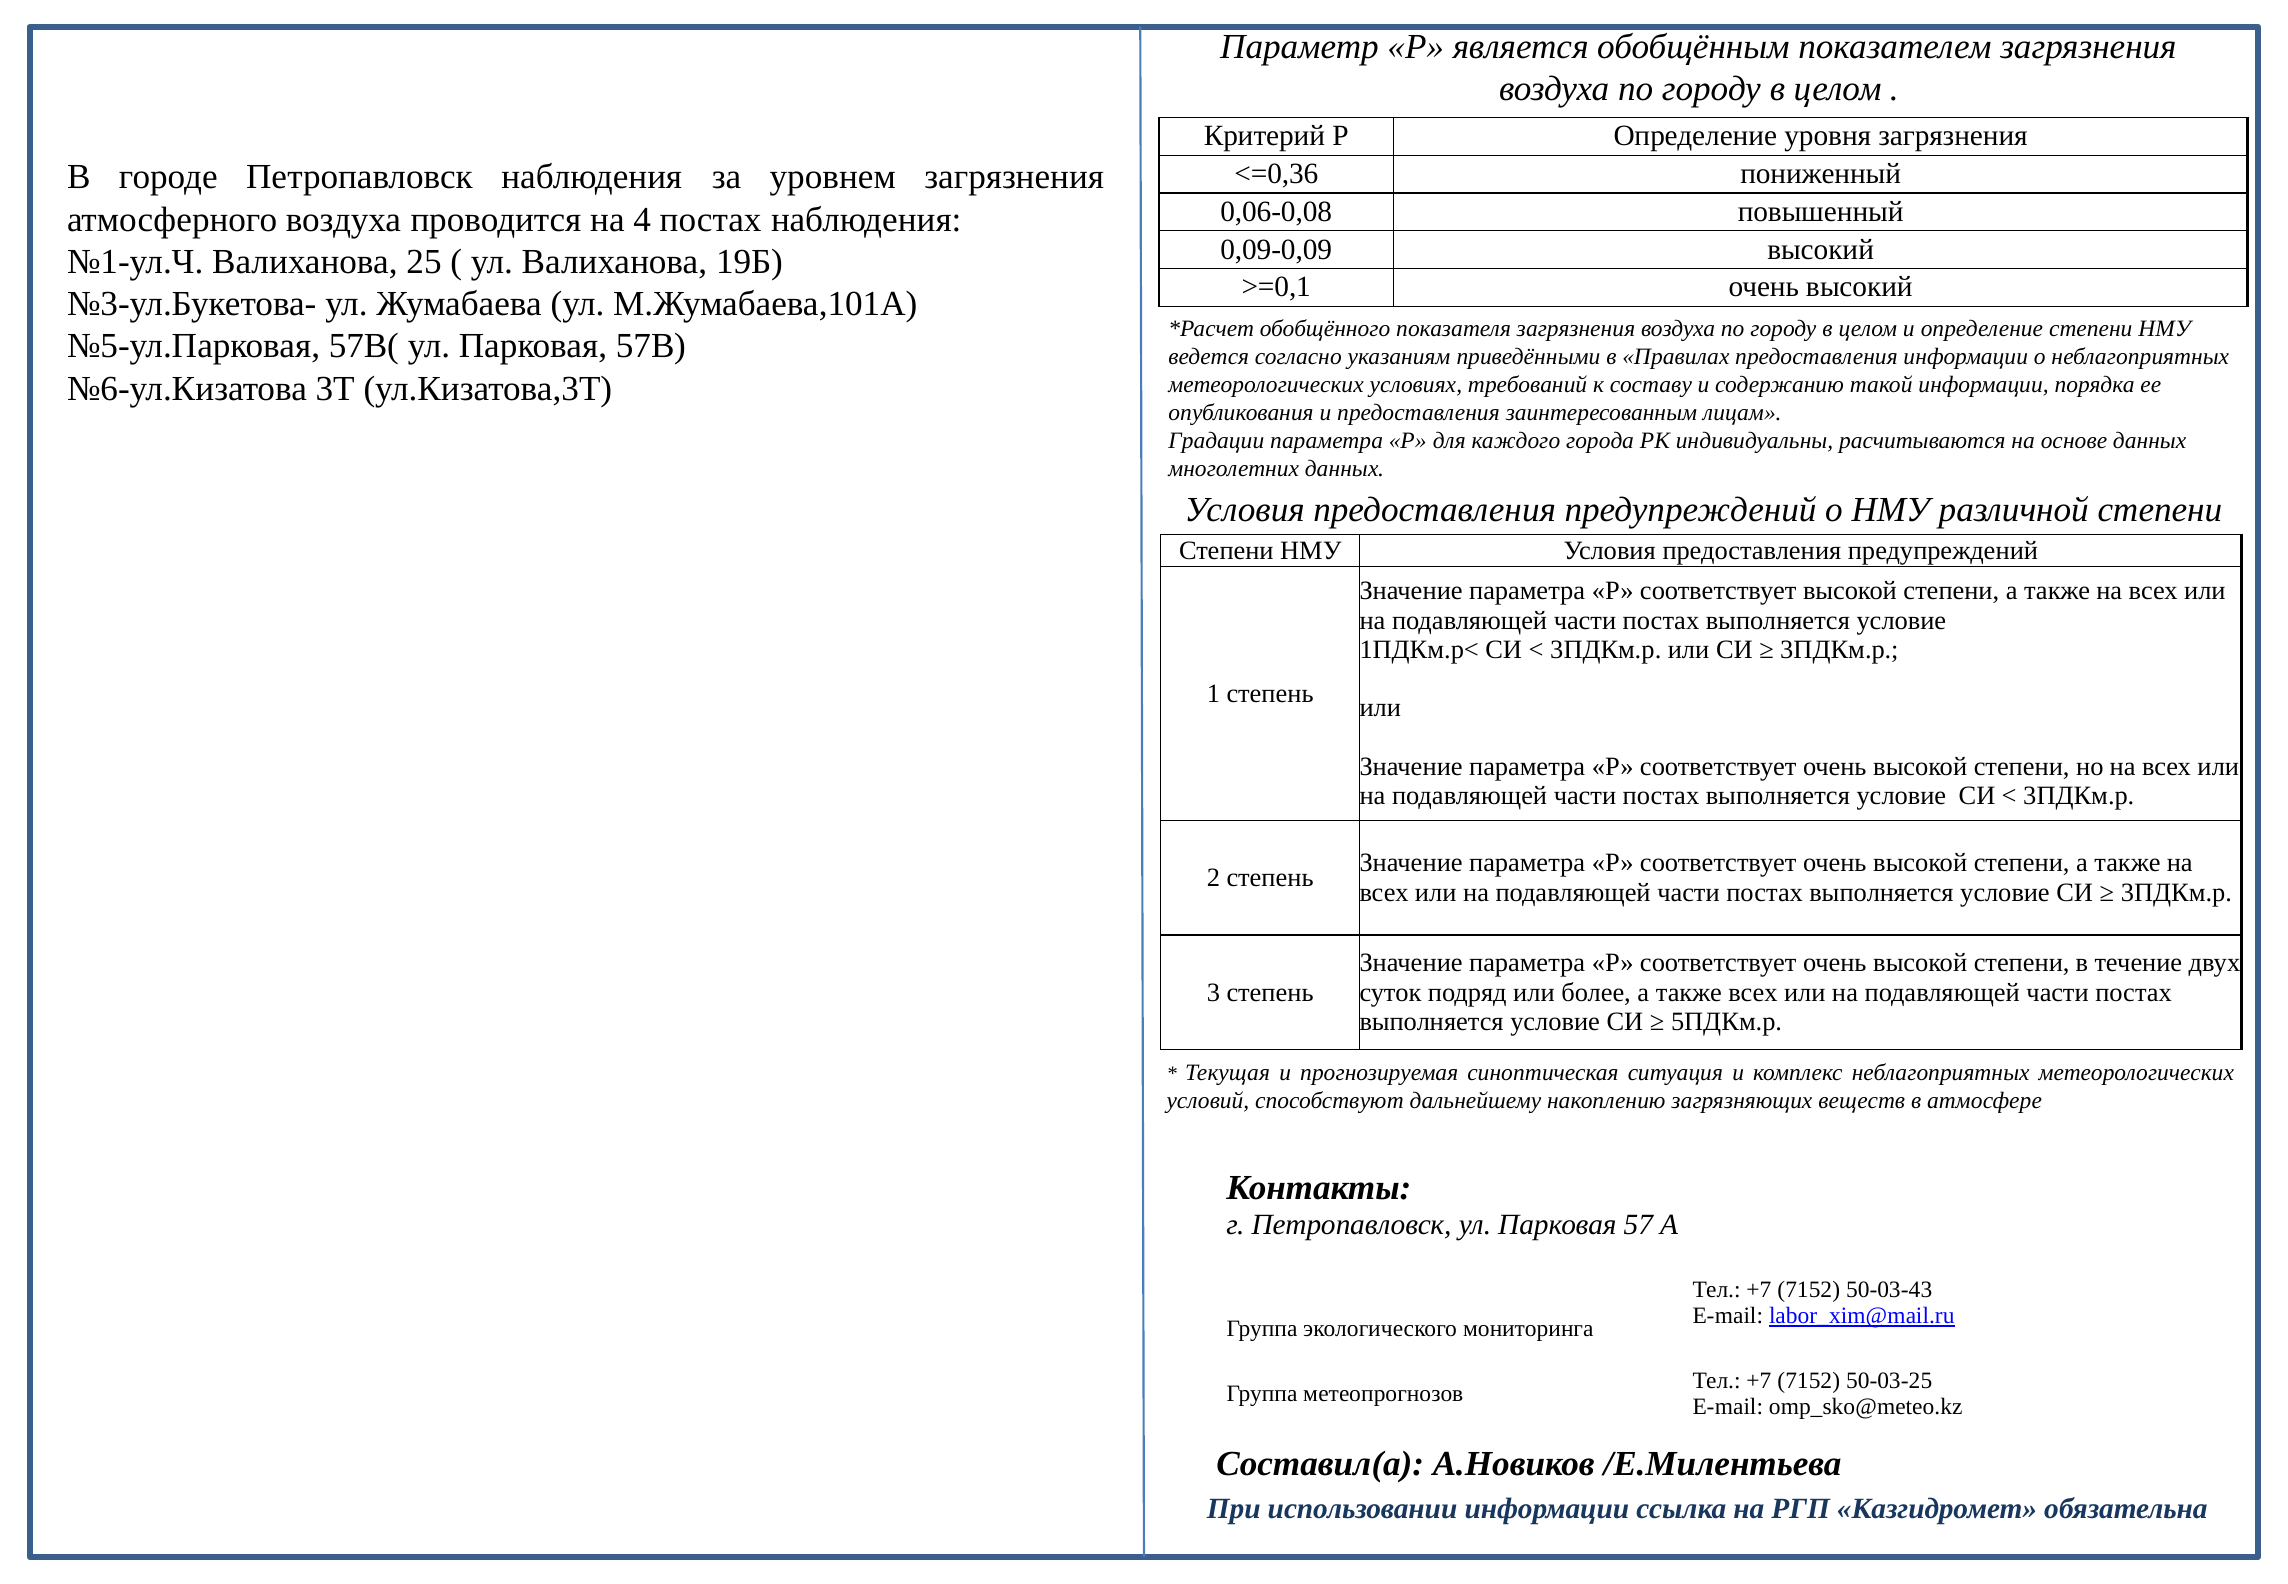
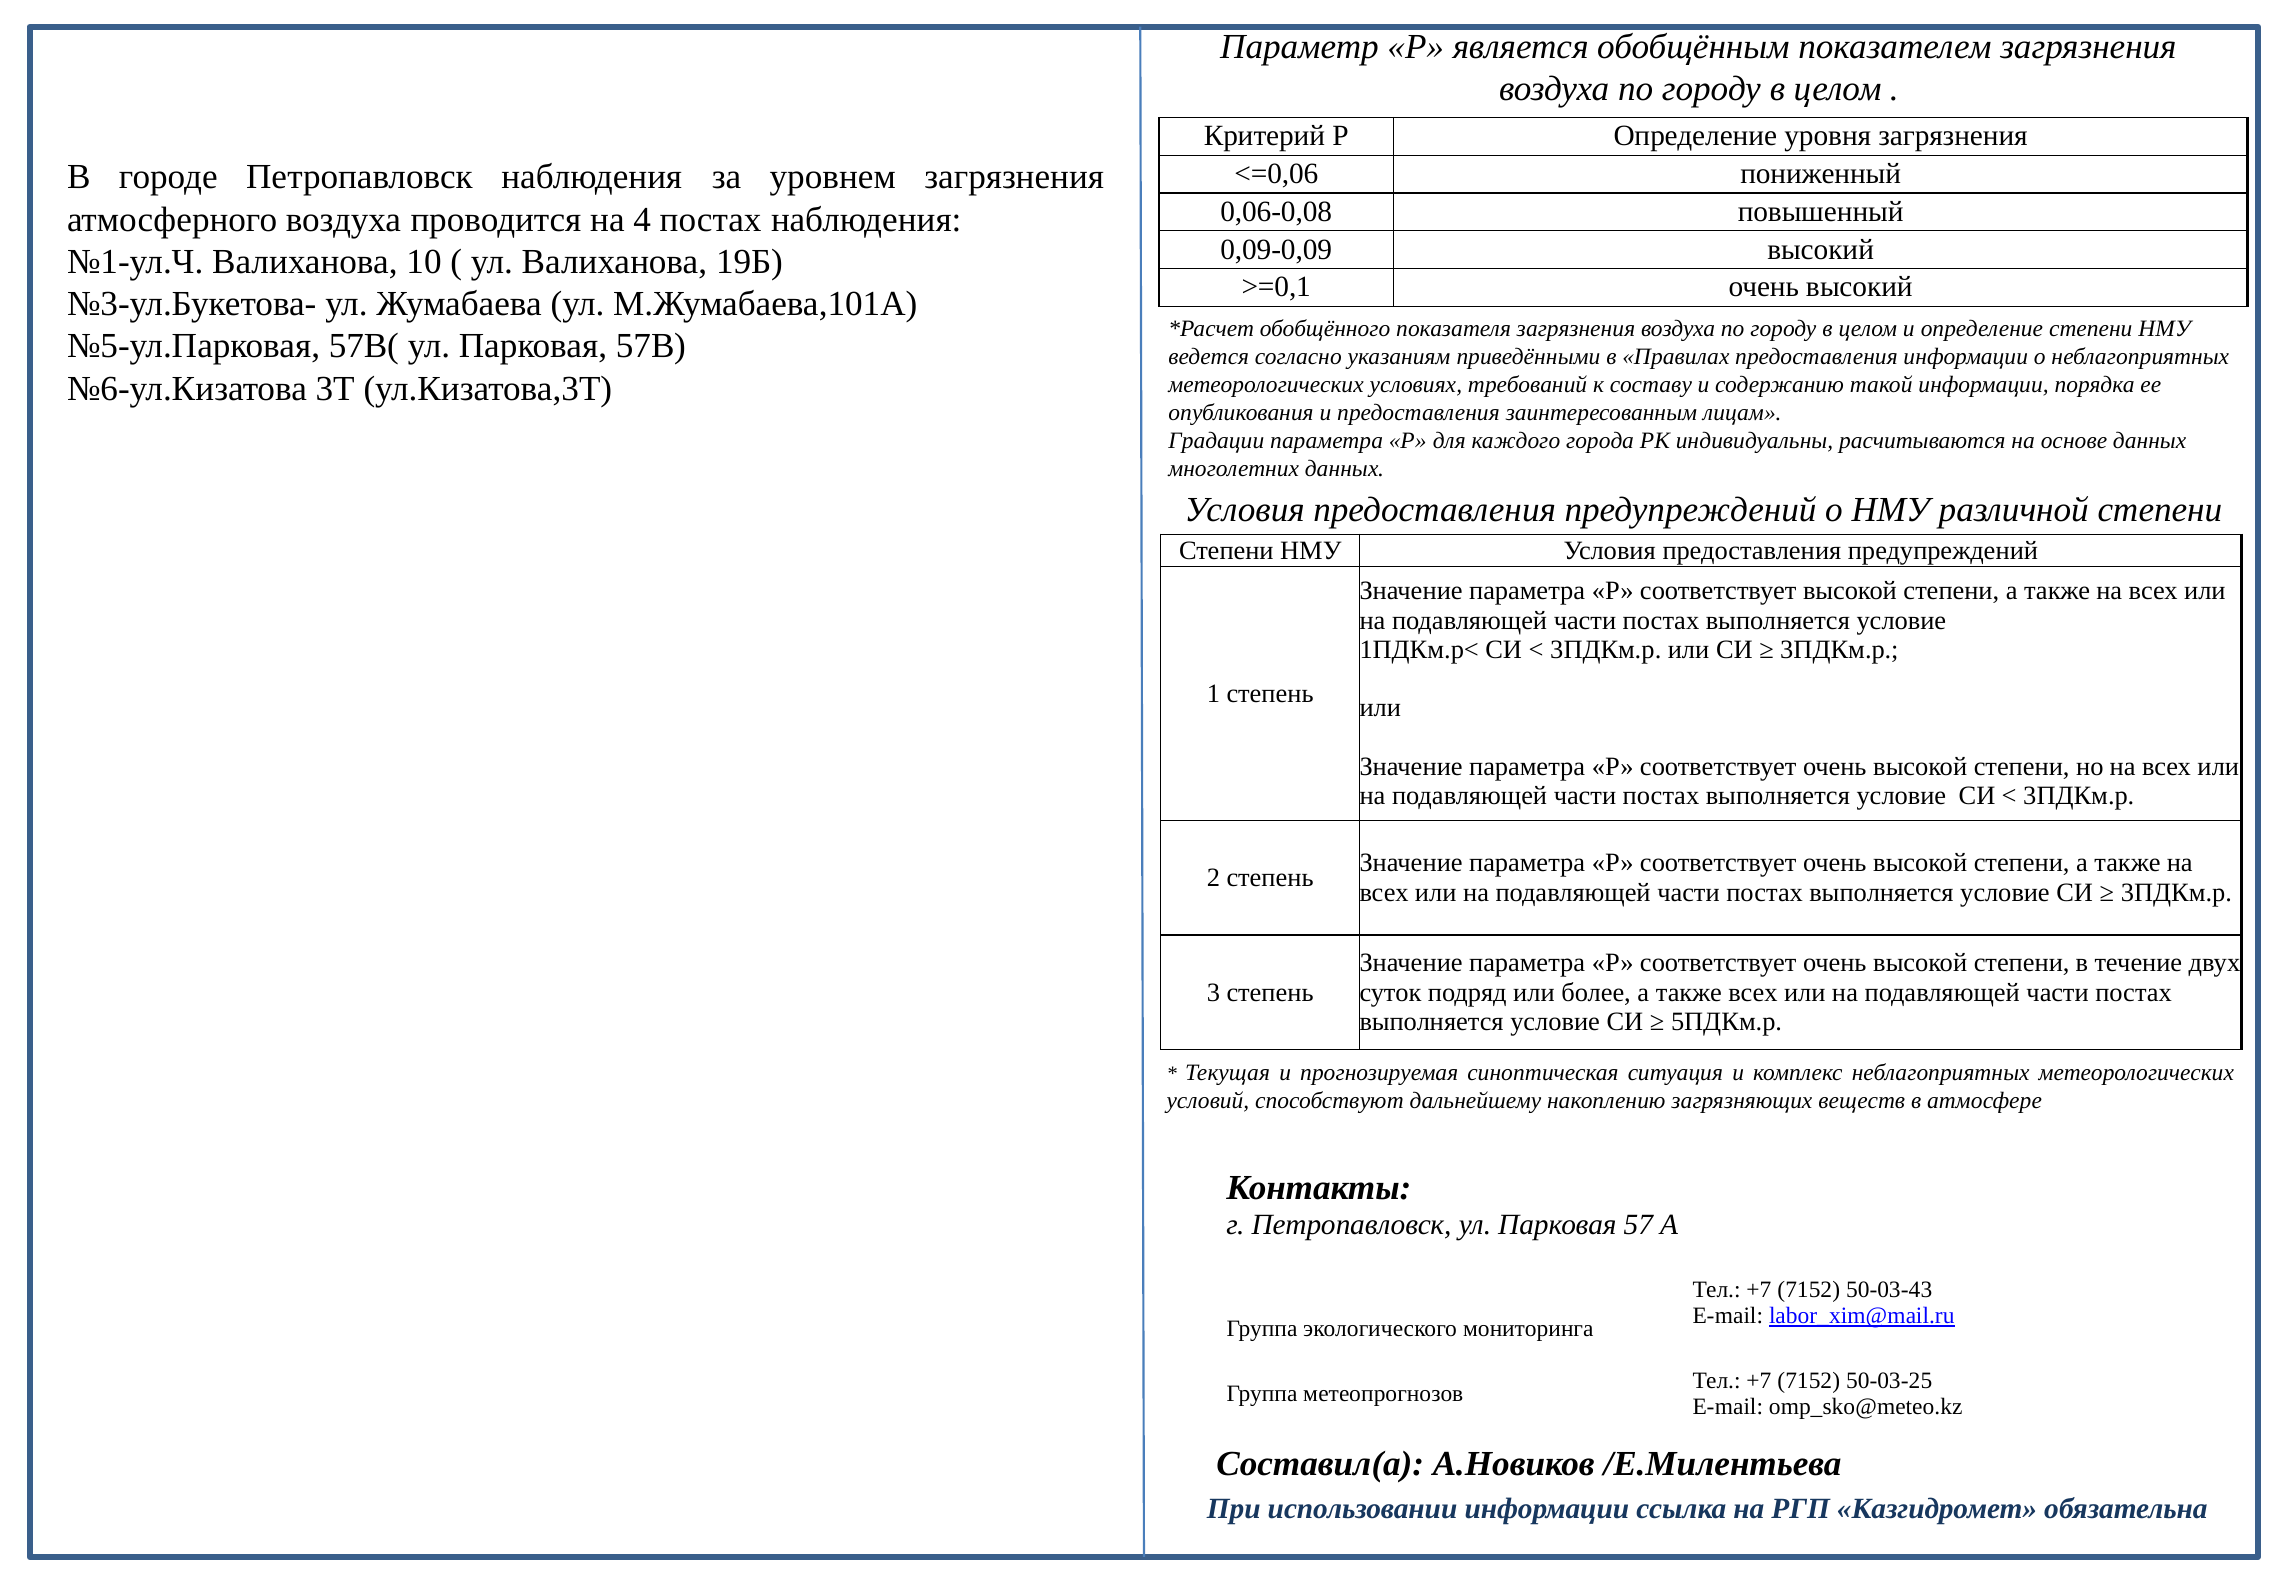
<=0,36: <=0,36 -> <=0,06
25: 25 -> 10
